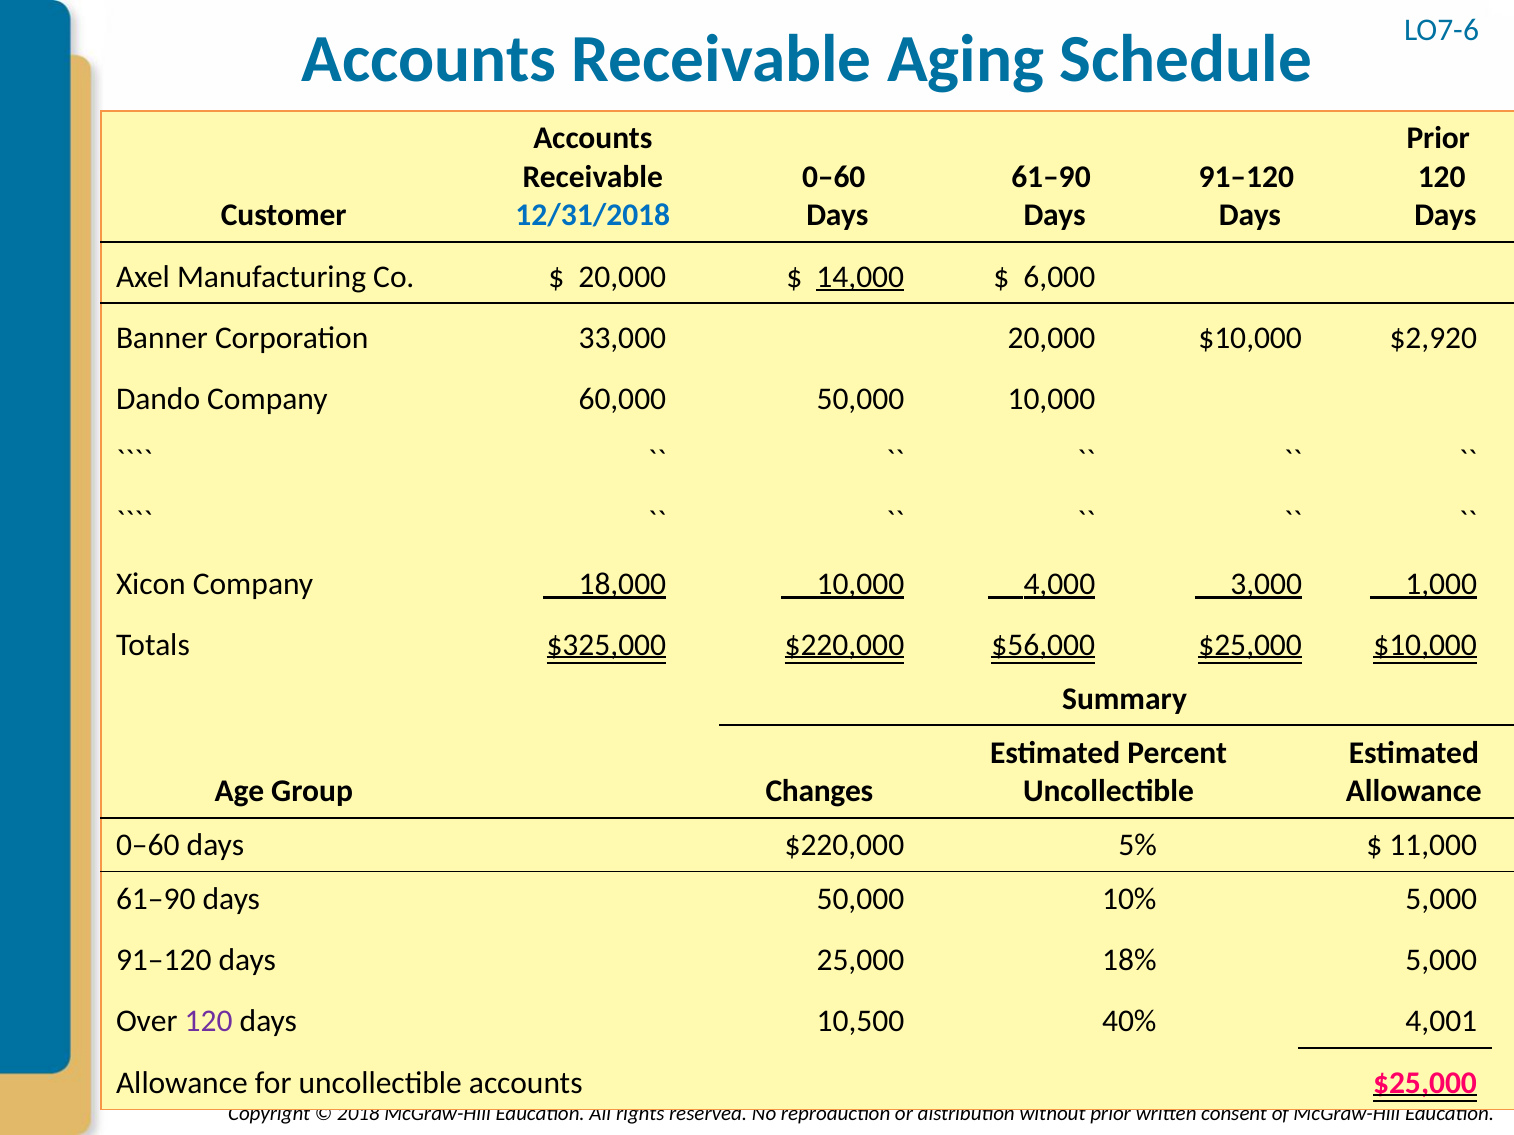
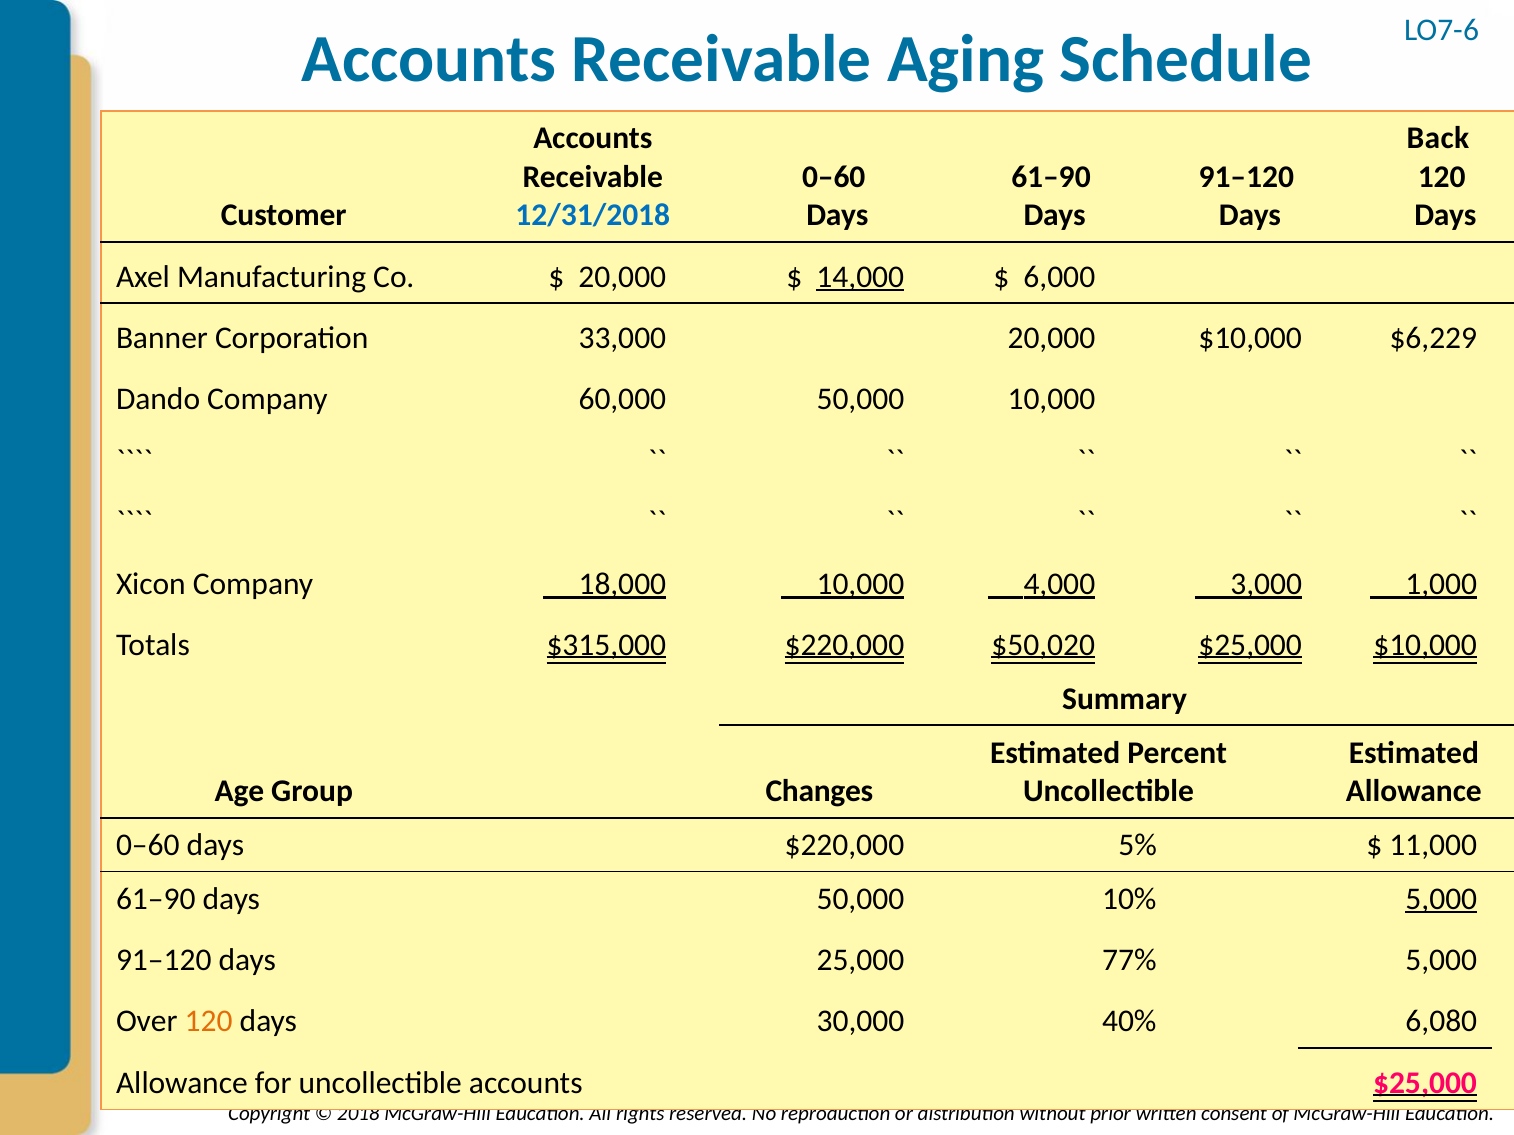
Prior at (1438, 138): Prior -> Back
$2,920: $2,920 -> $6,229
$325,000: $325,000 -> $315,000
$56,000: $56,000 -> $50,020
5,000 at (1441, 899) underline: none -> present
18%: 18% -> 77%
120 at (209, 1022) colour: purple -> orange
10,500: 10,500 -> 30,000
4,001: 4,001 -> 6,080
